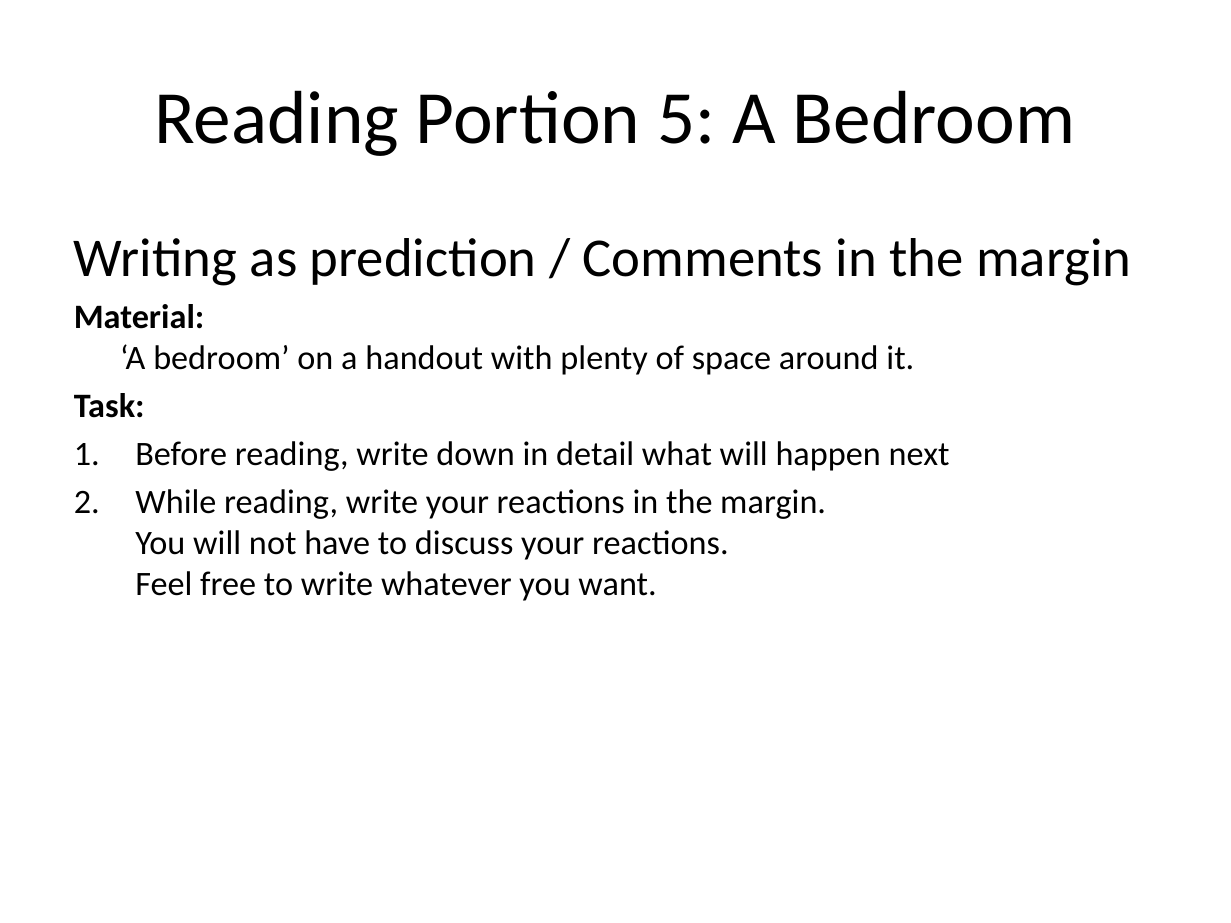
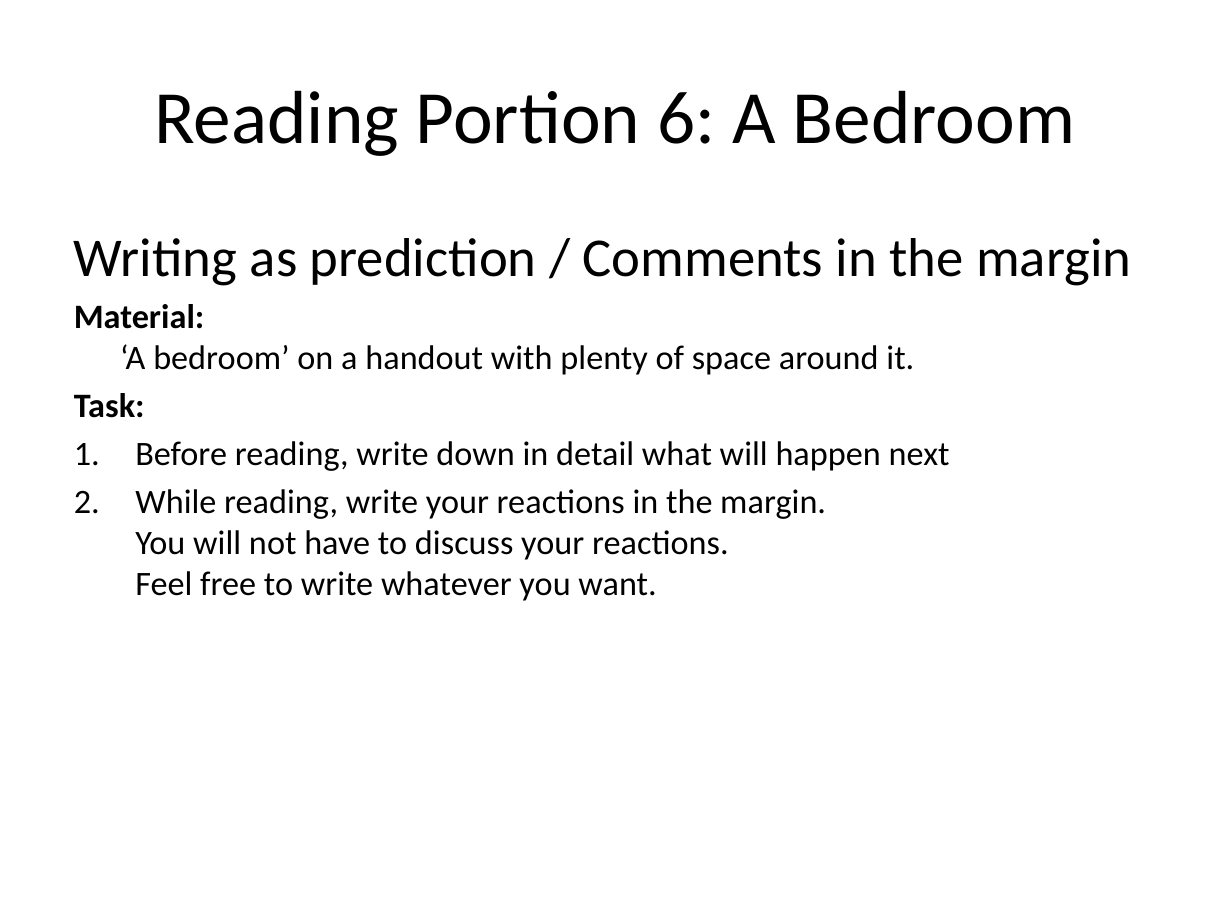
5: 5 -> 6
